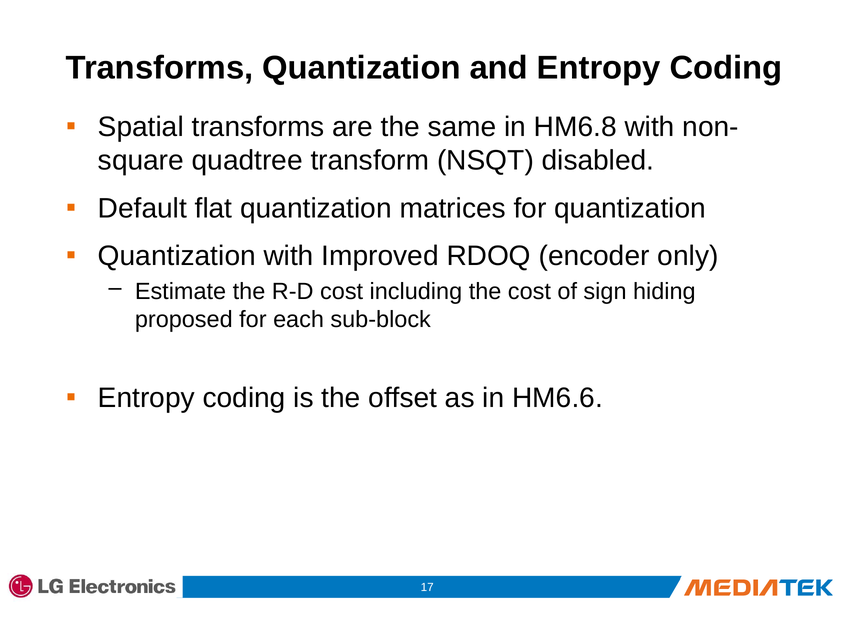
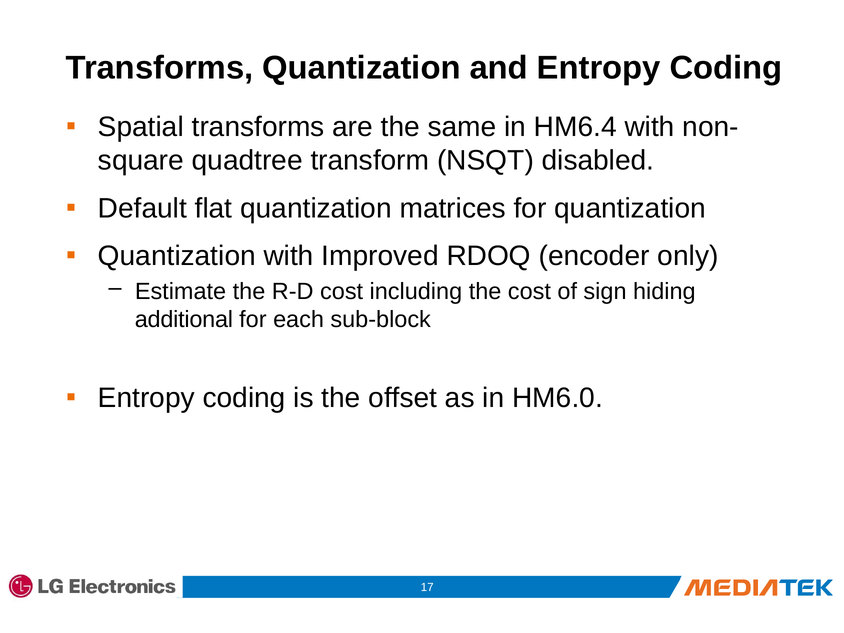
HM6.8: HM6.8 -> HM6.4
proposed: proposed -> additional
HM6.6: HM6.6 -> HM6.0
